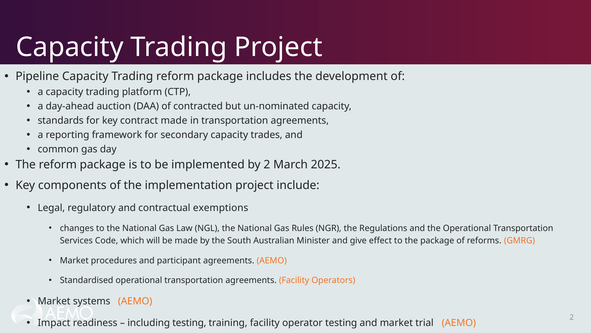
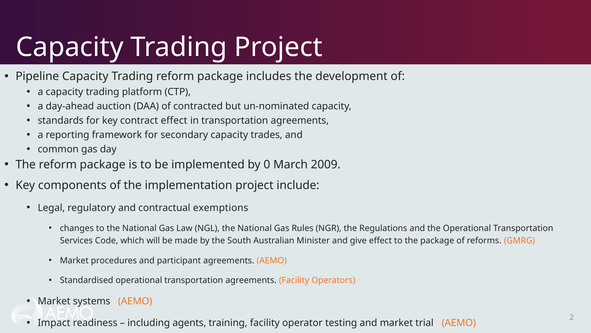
contract made: made -> effect
by 2: 2 -> 0
2025: 2025 -> 2009
including testing: testing -> agents
